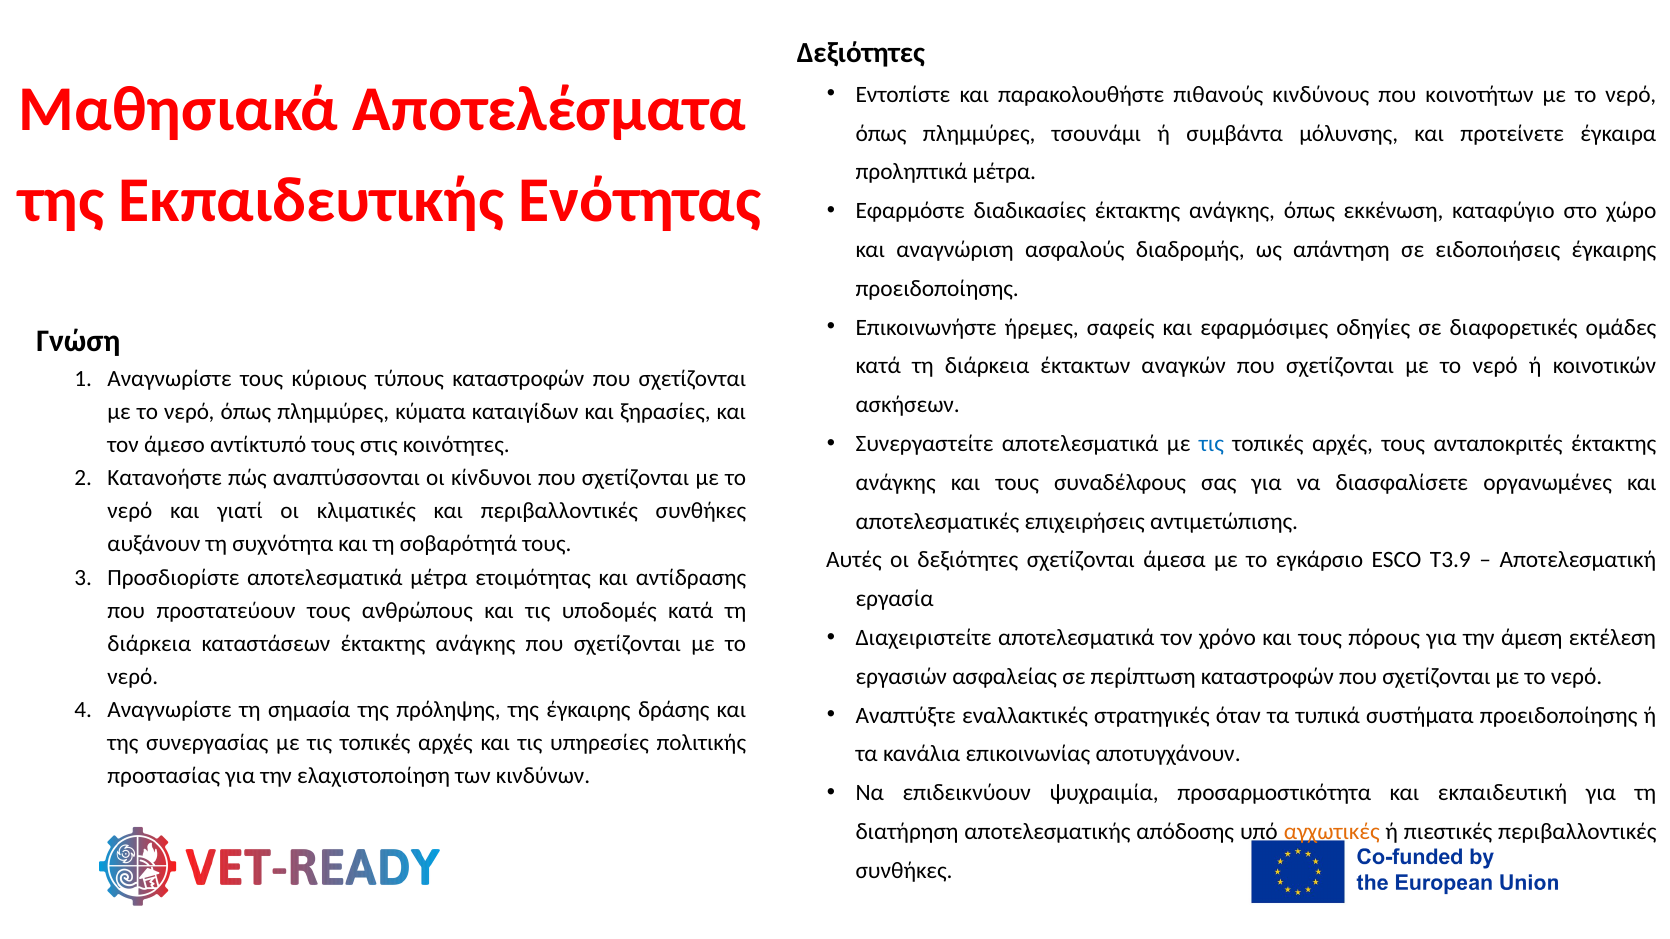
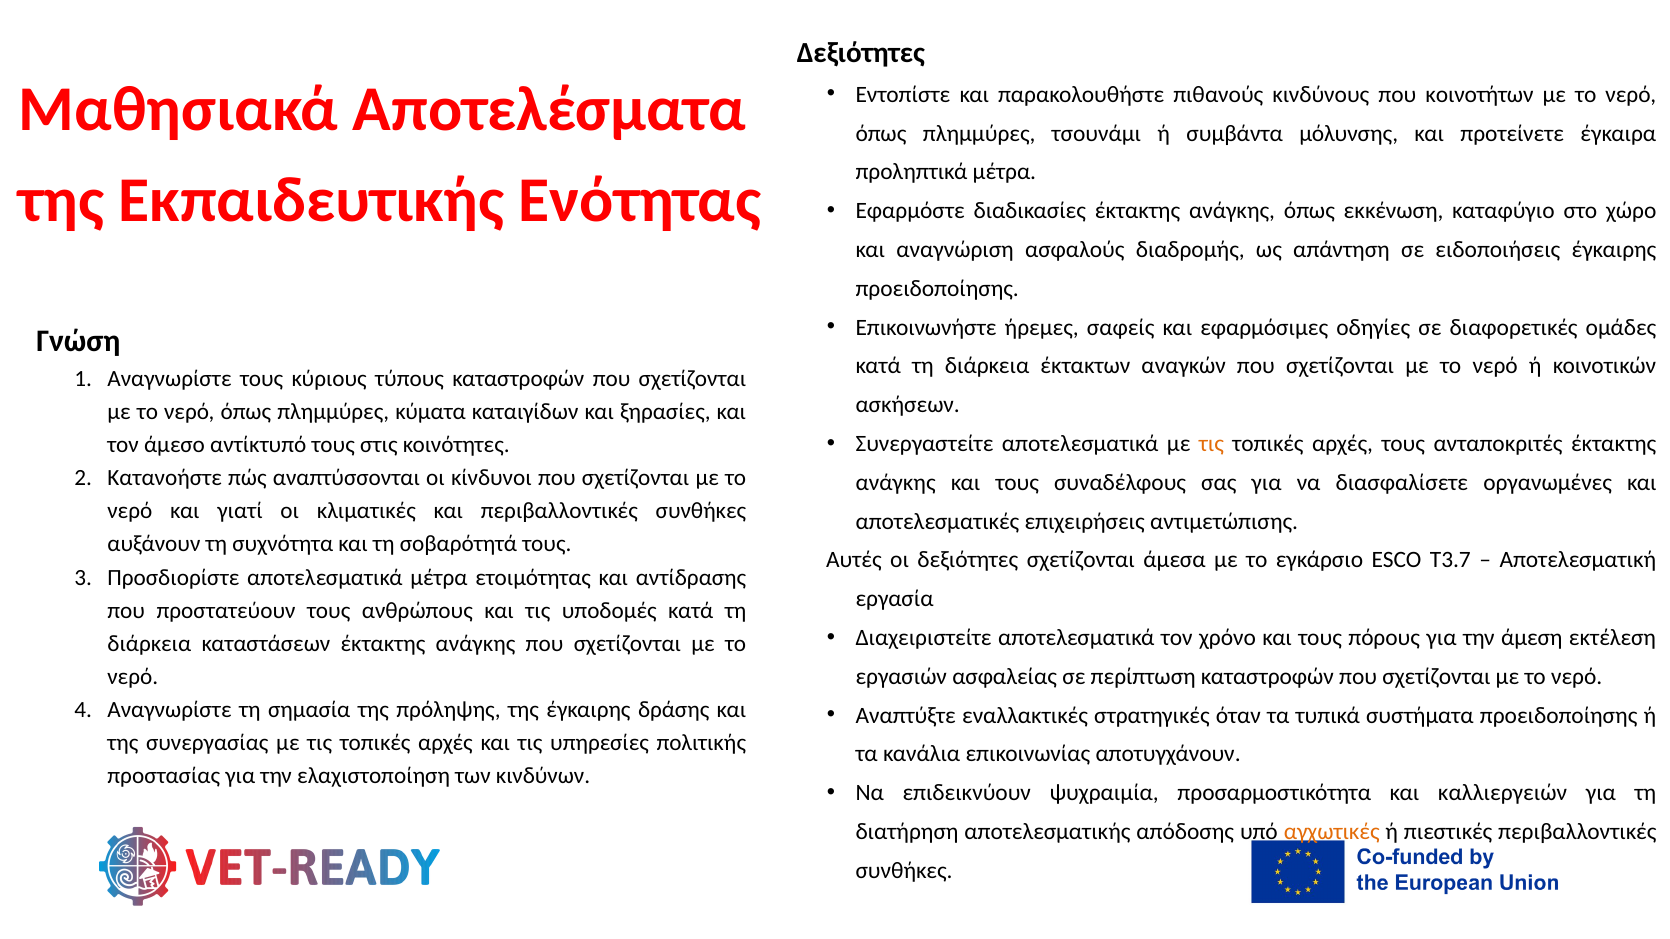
τις at (1211, 444) colour: blue -> orange
T3.9: T3.9 -> T3.7
εκπαιδευτική: εκπαιδευτική -> καλλιεργειών
